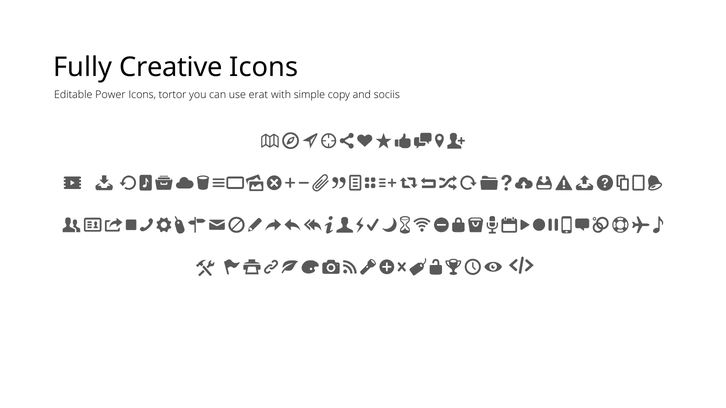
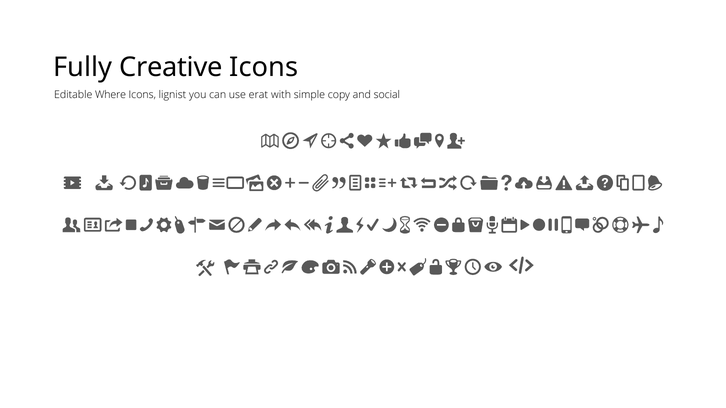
Power: Power -> Where
tortor: tortor -> lignist
sociis: sociis -> social
